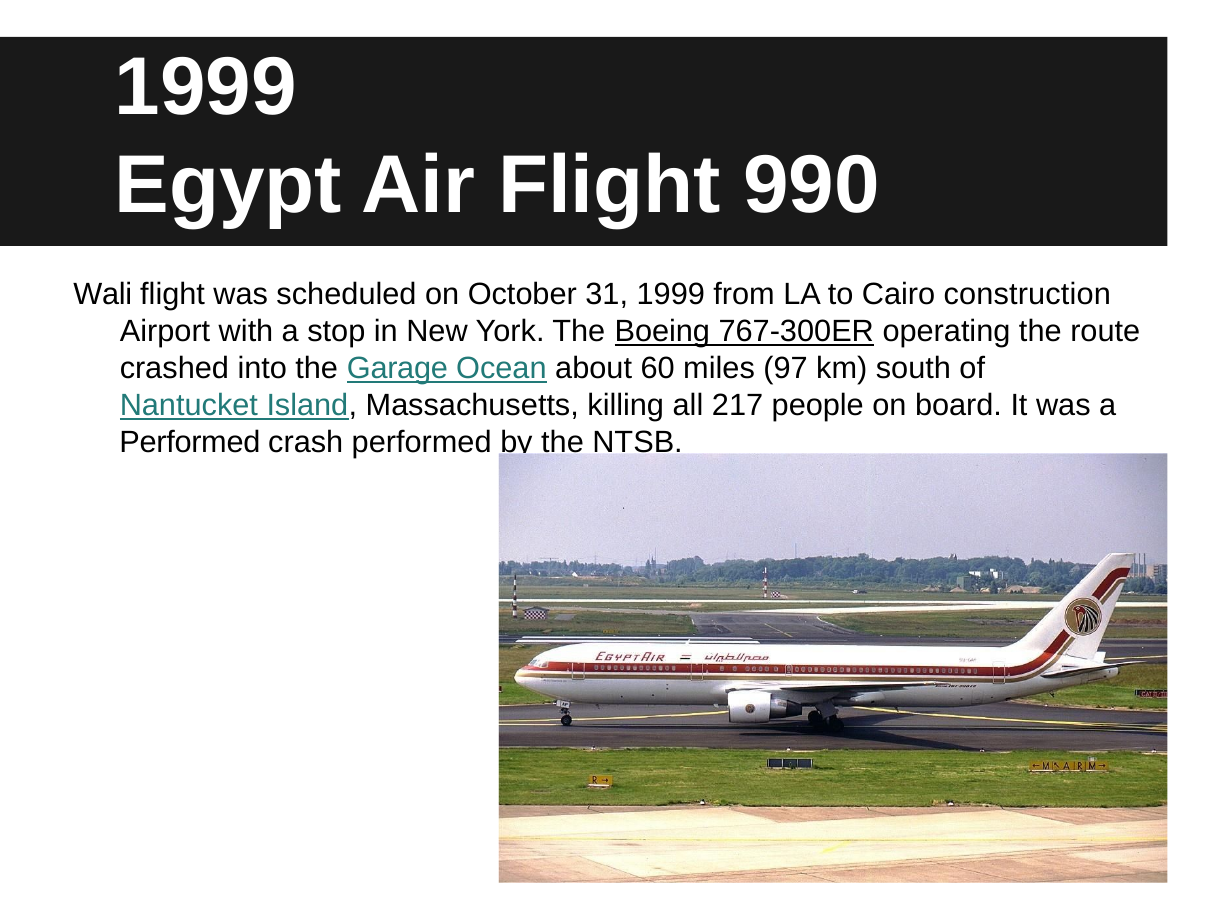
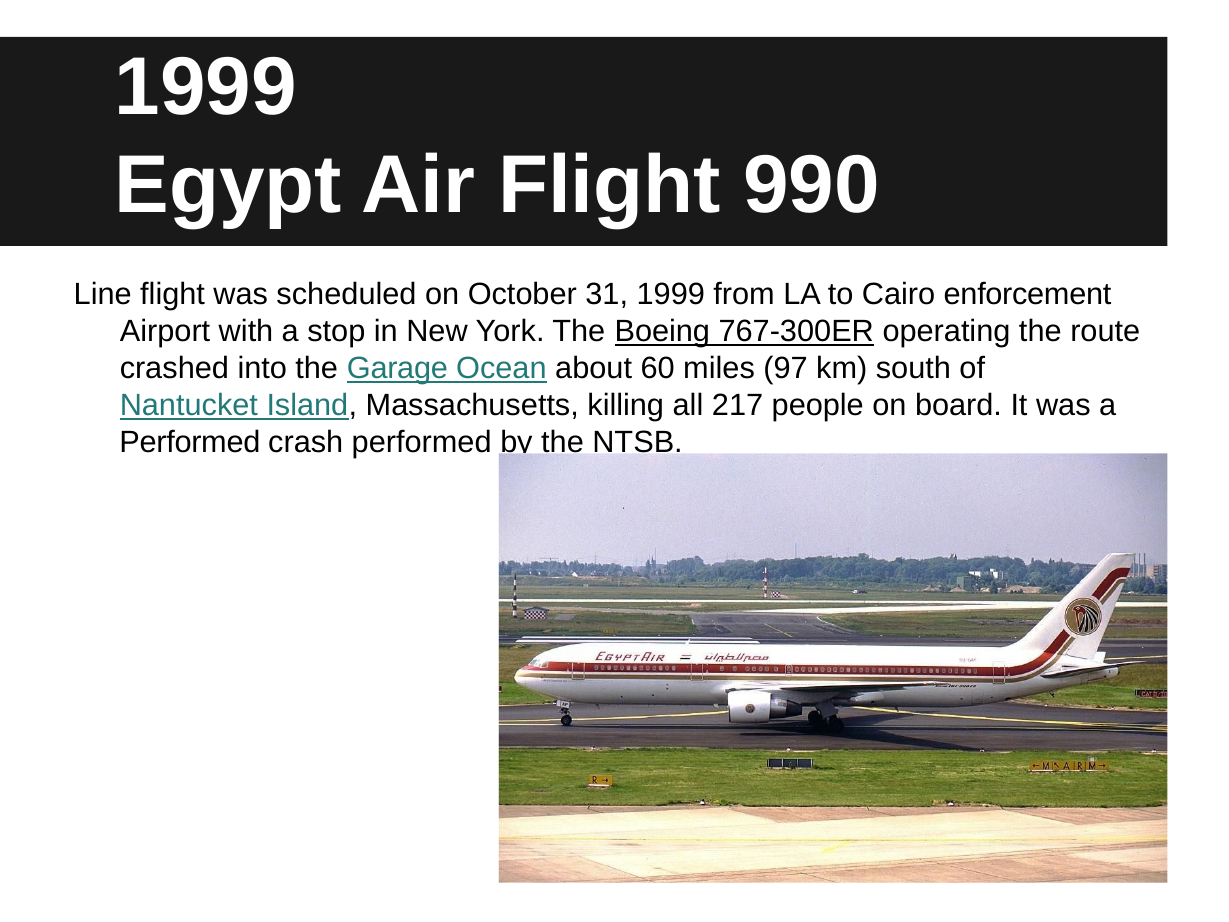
Wali: Wali -> Line
construction: construction -> enforcement
